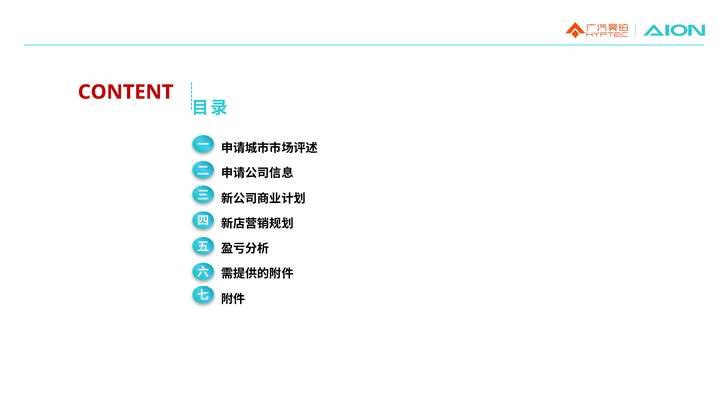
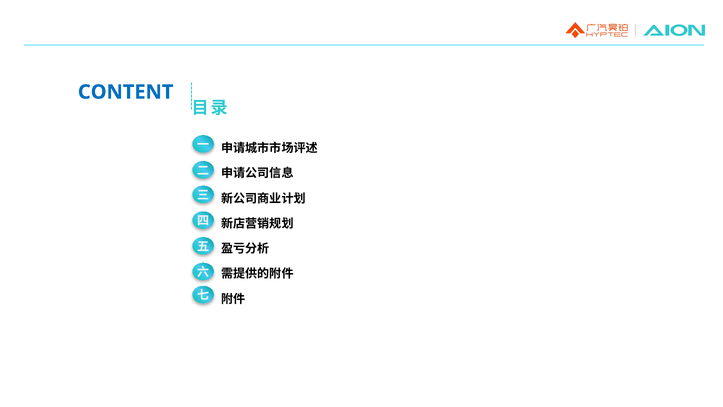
CONTENT colour: red -> blue
